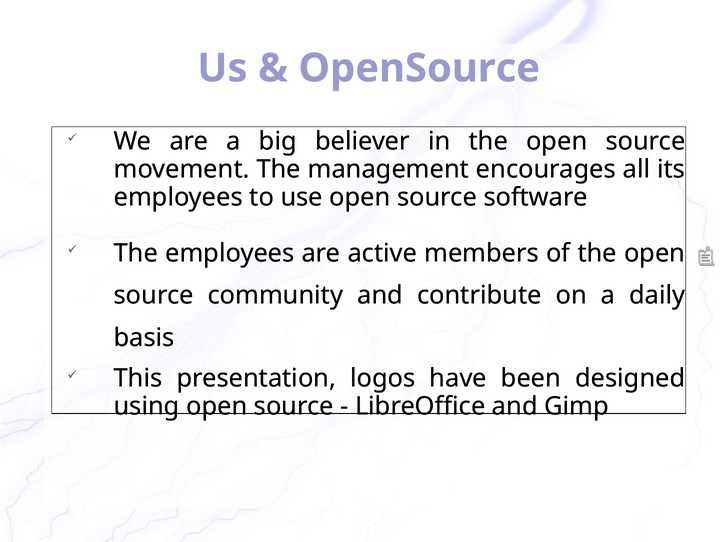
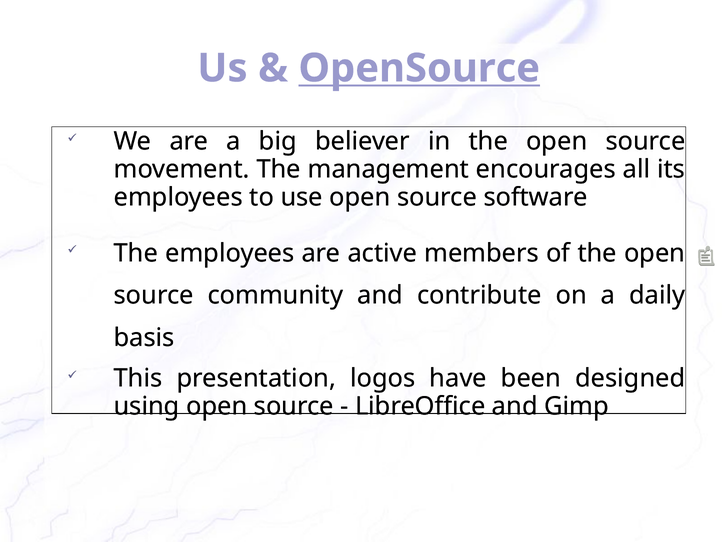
OpenSource underline: none -> present
